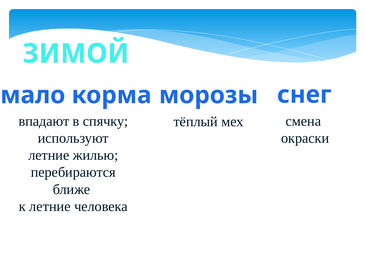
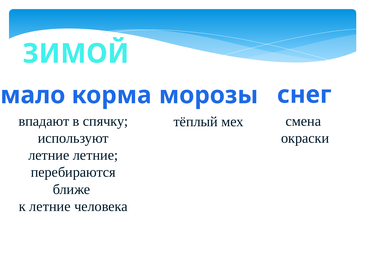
летние жилью: жилью -> летние
